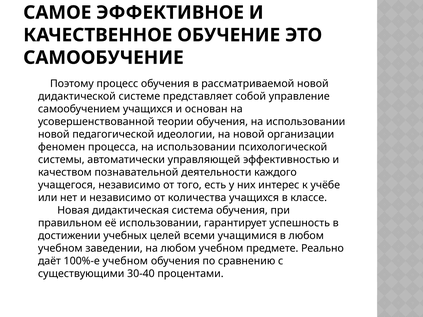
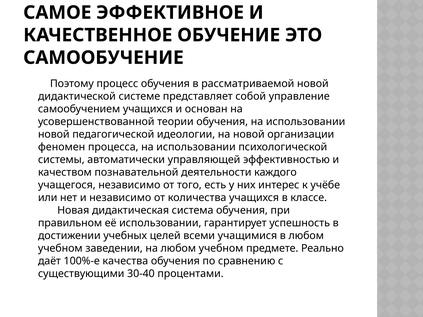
100%-е учебном: учебном -> качества
